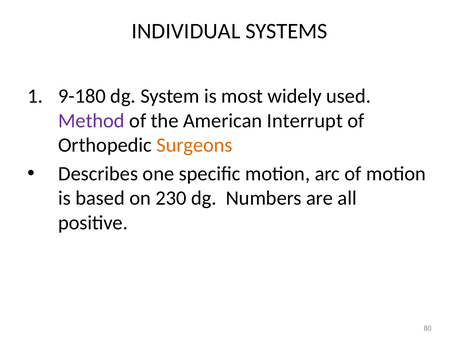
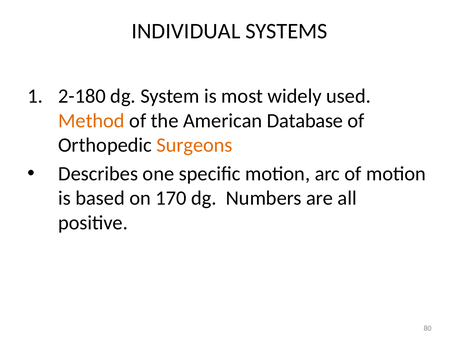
9-180: 9-180 -> 2-180
Method colour: purple -> orange
Interrupt: Interrupt -> Database
230: 230 -> 170
